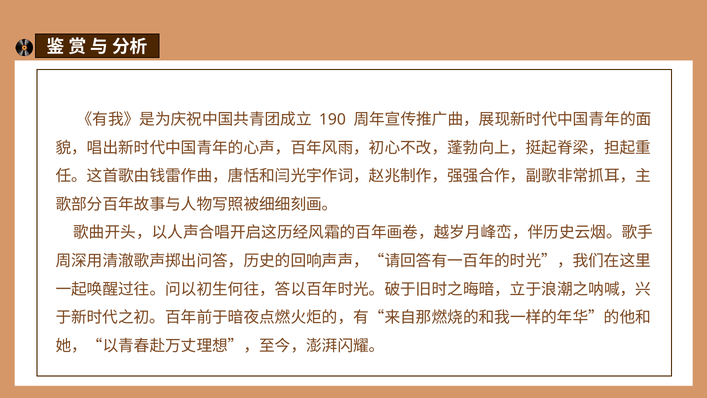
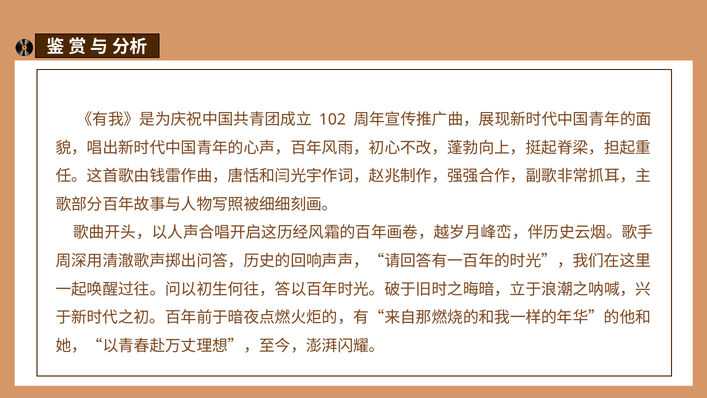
190: 190 -> 102
